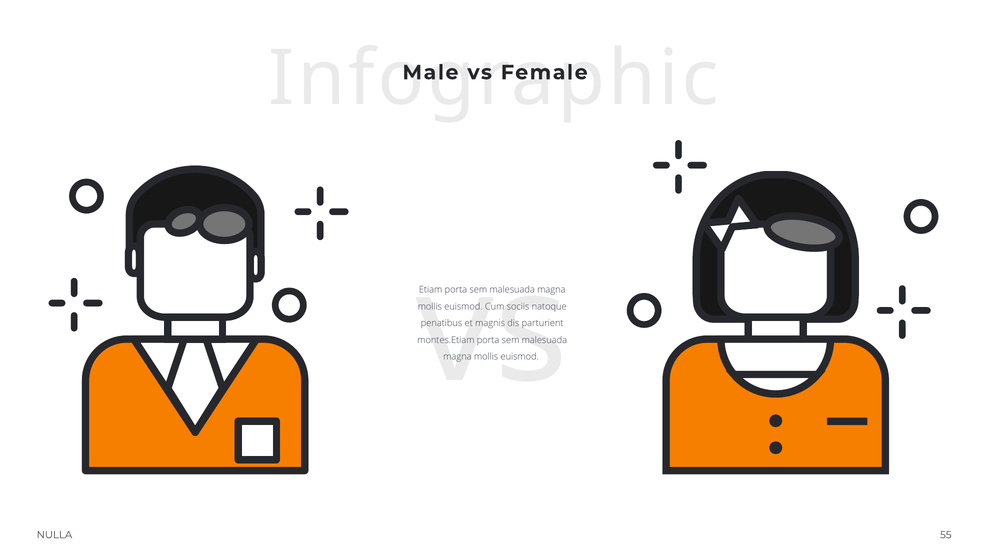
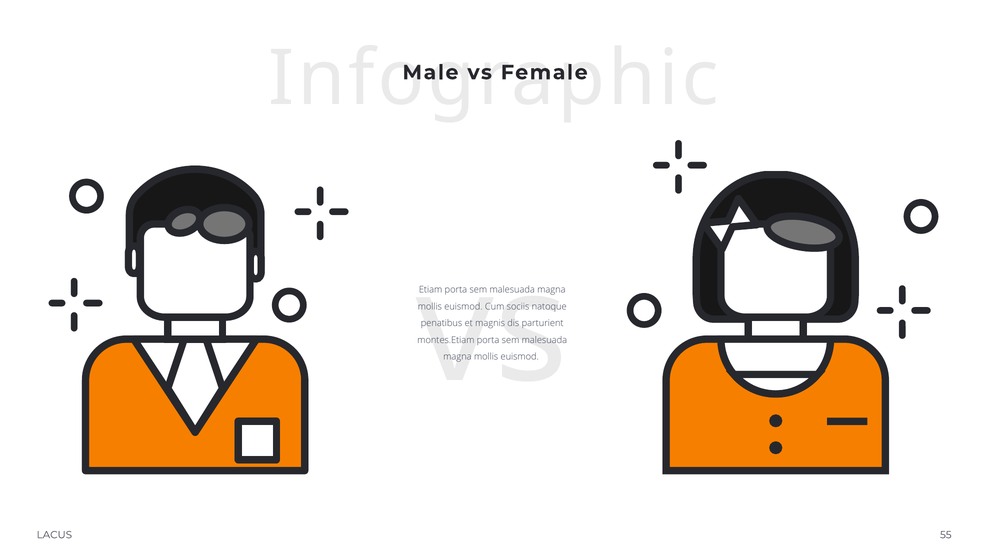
NULLA: NULLA -> LACUS
